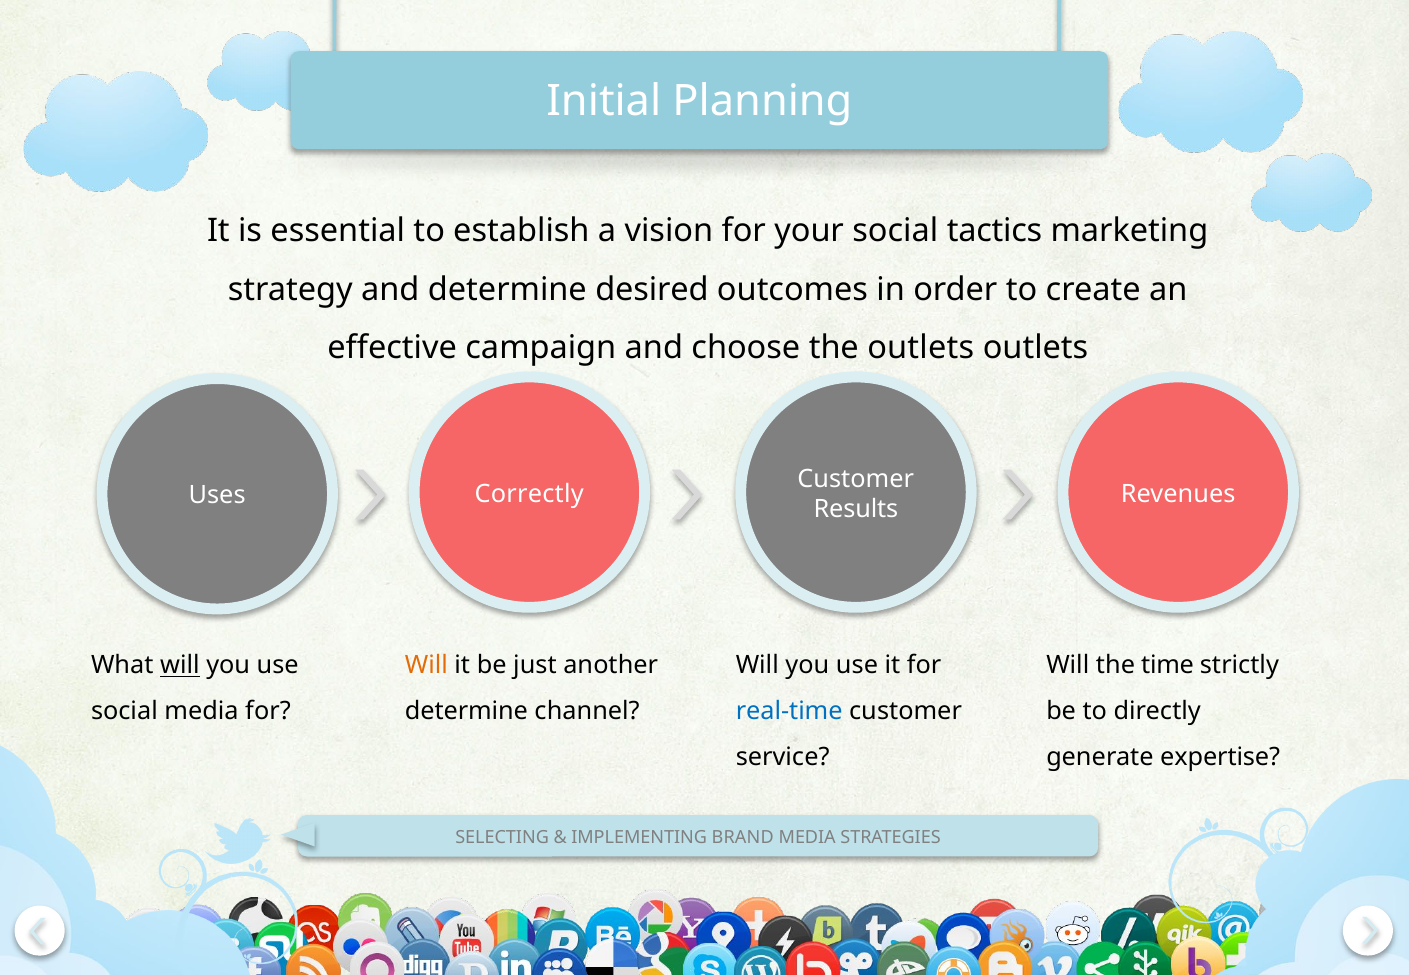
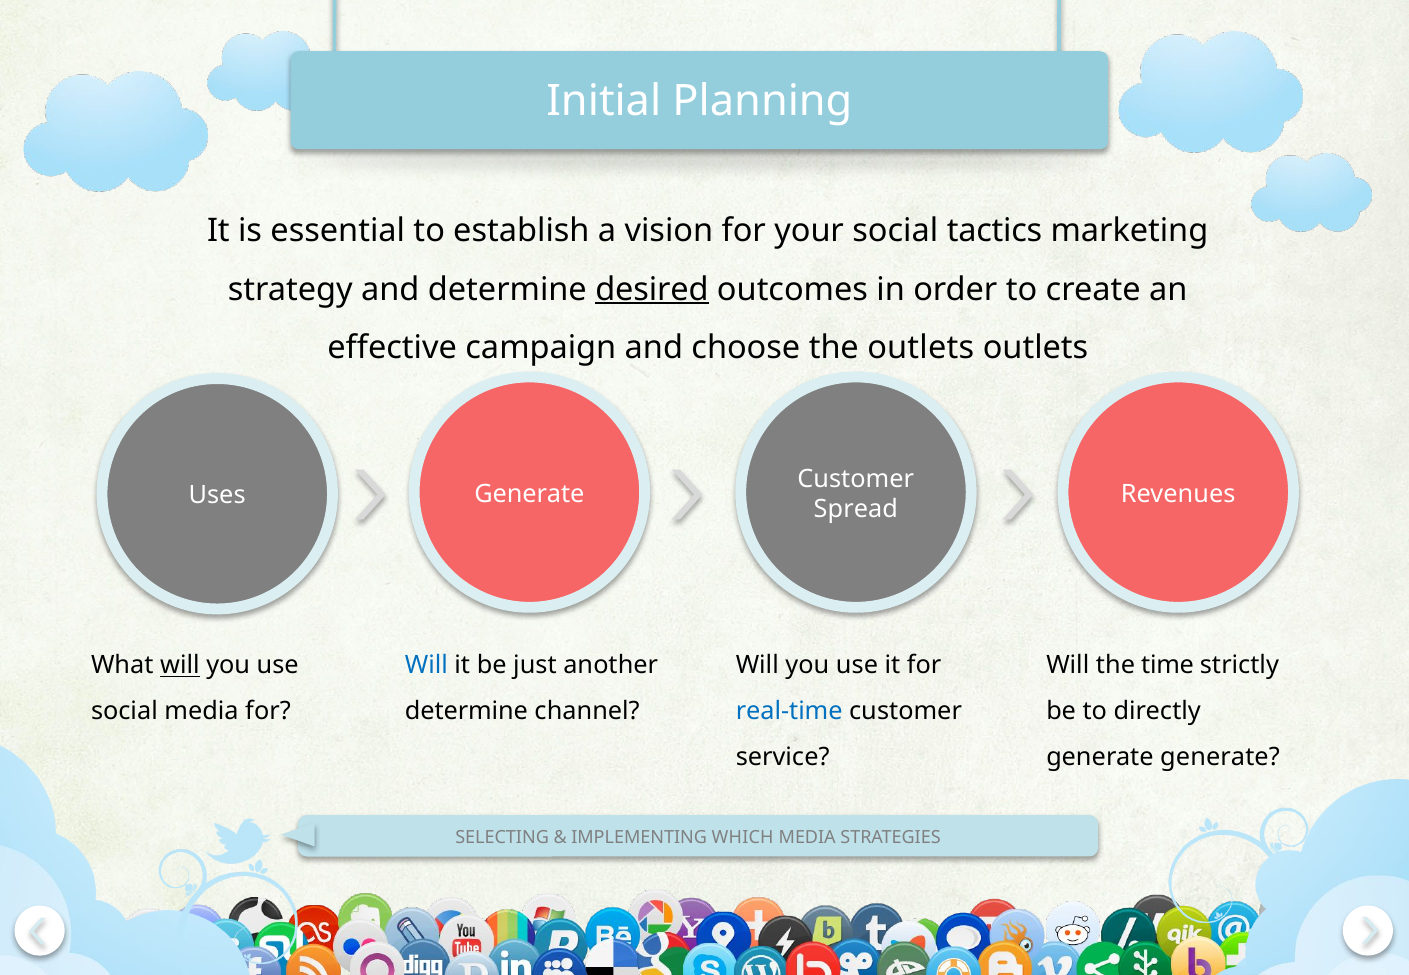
desired underline: none -> present
Correctly at (529, 494): Correctly -> Generate
Results: Results -> Spread
Will at (426, 666) colour: orange -> blue
generate expertise: expertise -> generate
BRAND: BRAND -> WHICH
